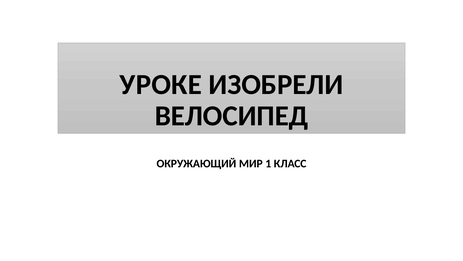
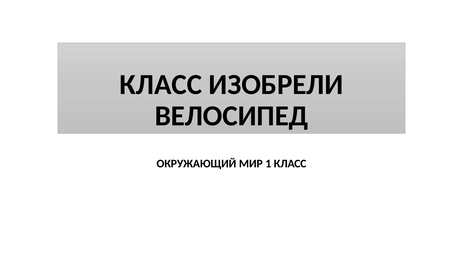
УРОКЕ at (161, 84): УРОКЕ -> КЛАСС
